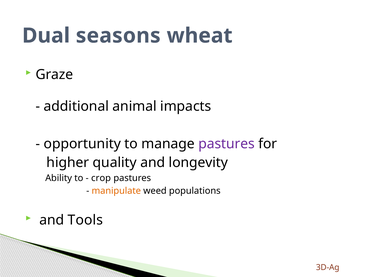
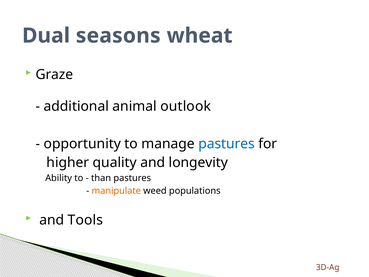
impacts: impacts -> outlook
pastures at (227, 144) colour: purple -> blue
crop: crop -> than
